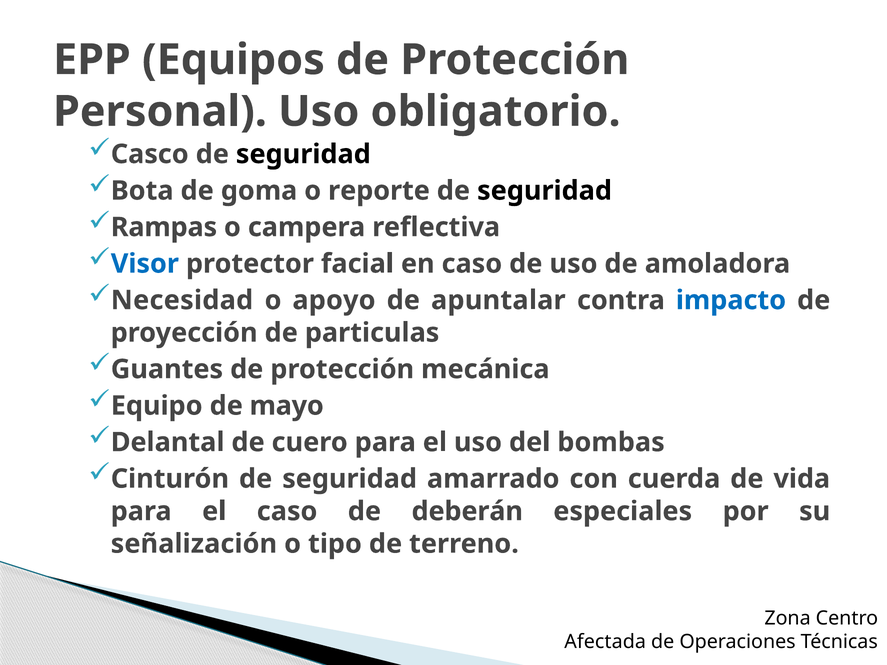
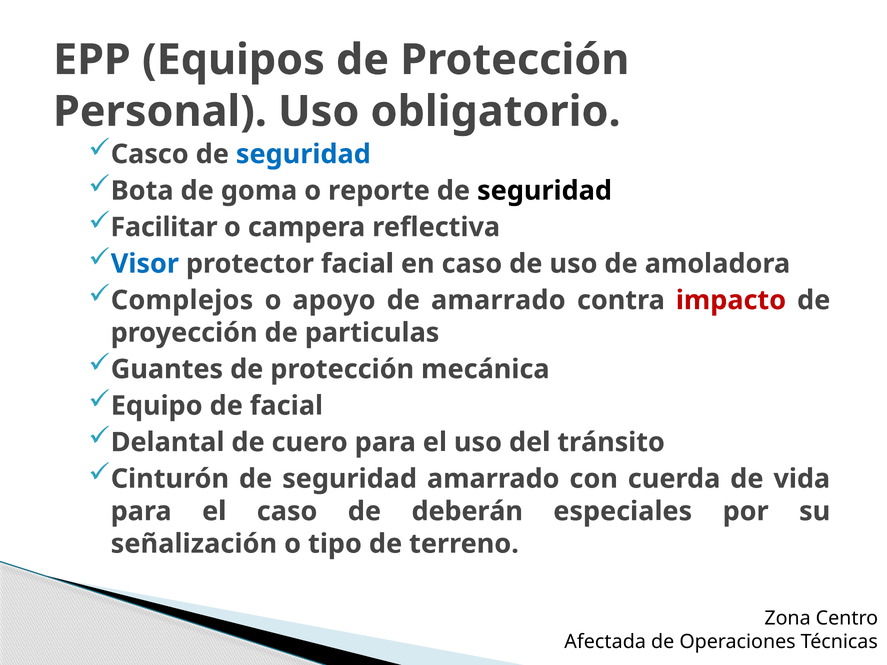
seguridad at (303, 154) colour: black -> blue
Rampas: Rampas -> Facilitar
Necesidad: Necesidad -> Complejos
de apuntalar: apuntalar -> amarrado
impacto colour: blue -> red
de mayo: mayo -> facial
bombas: bombas -> tránsito
